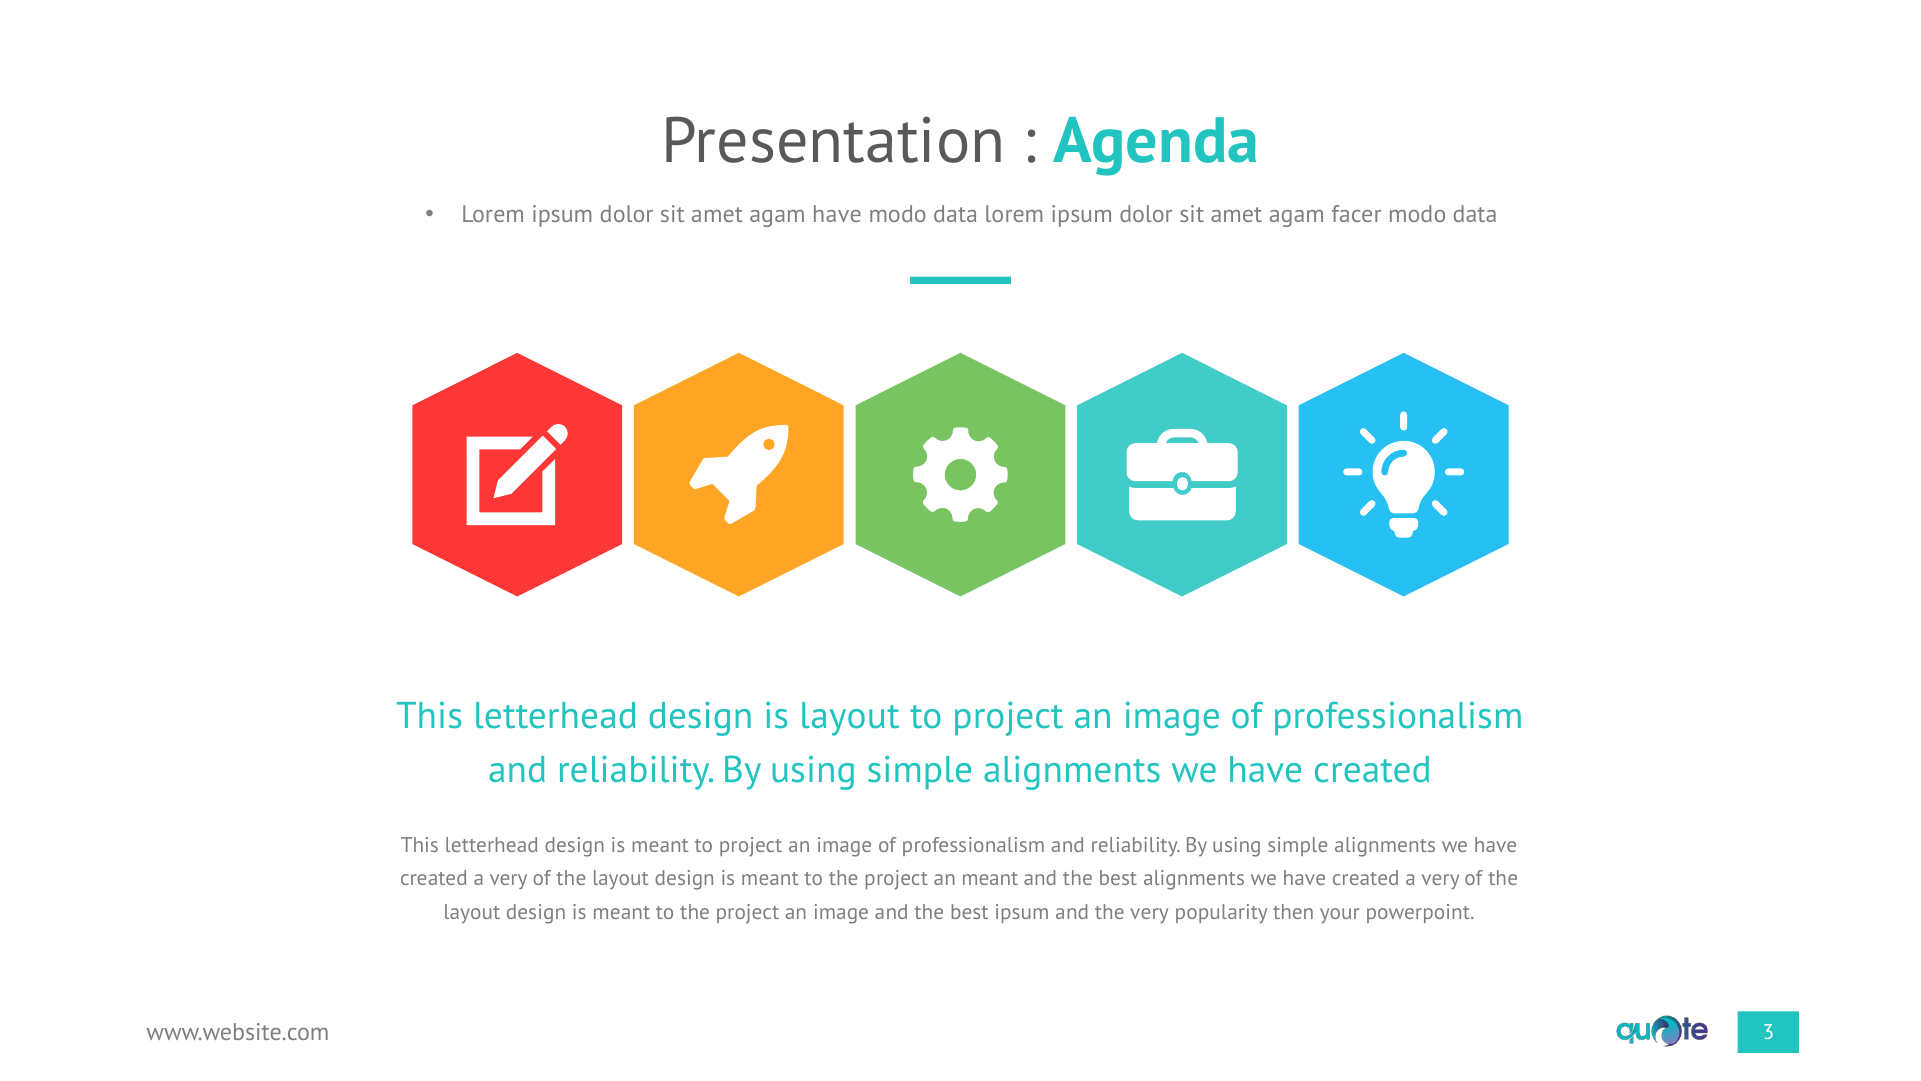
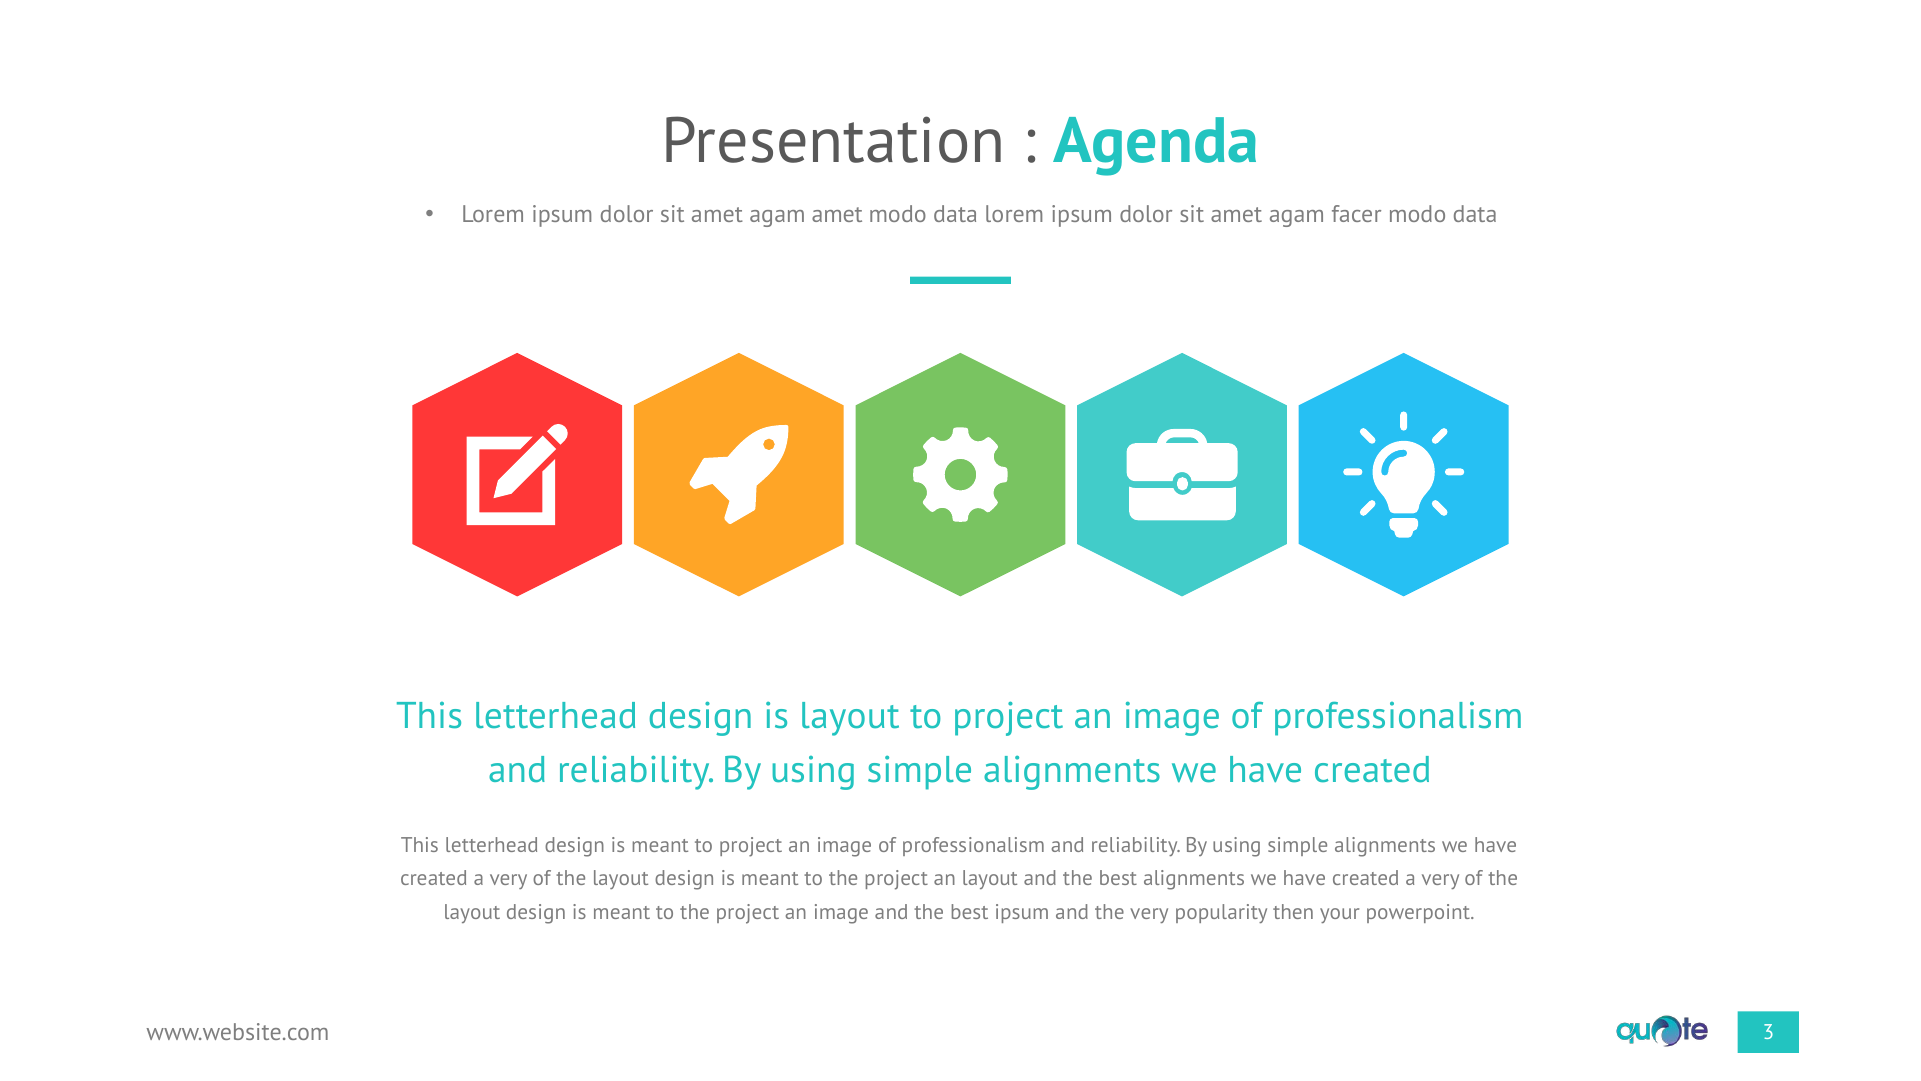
agam have: have -> amet
an meant: meant -> layout
